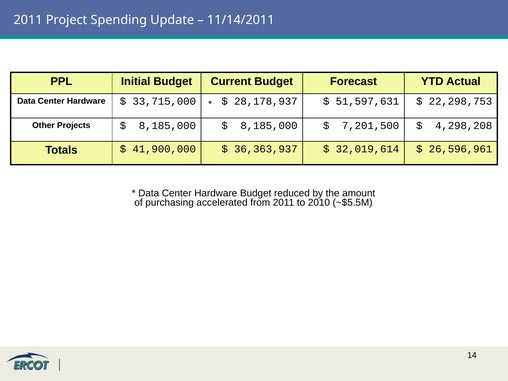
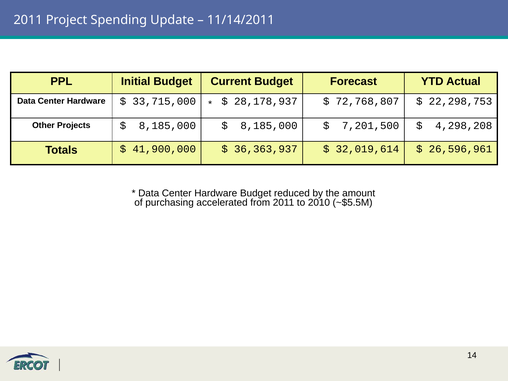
51,597,631: 51,597,631 -> 72,768,807
